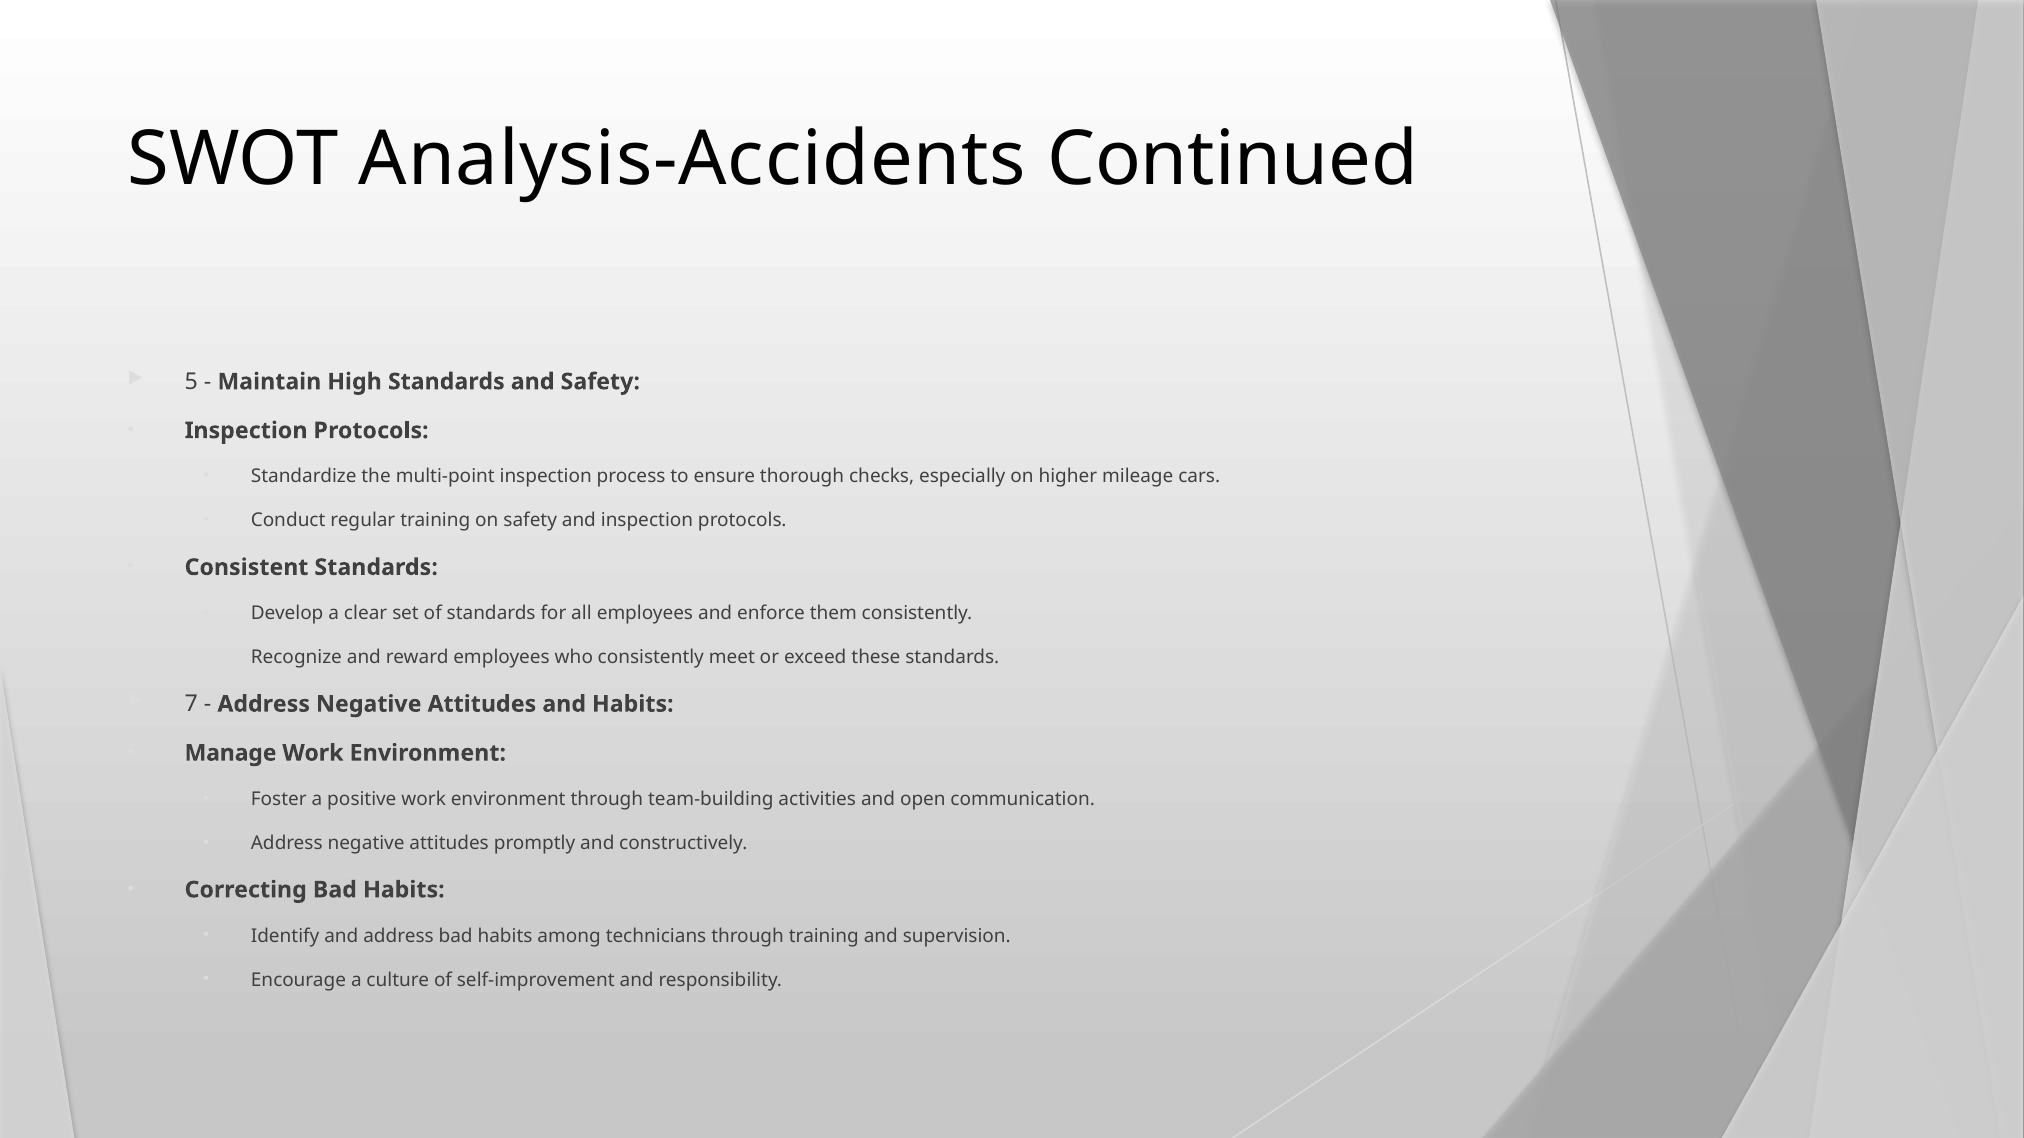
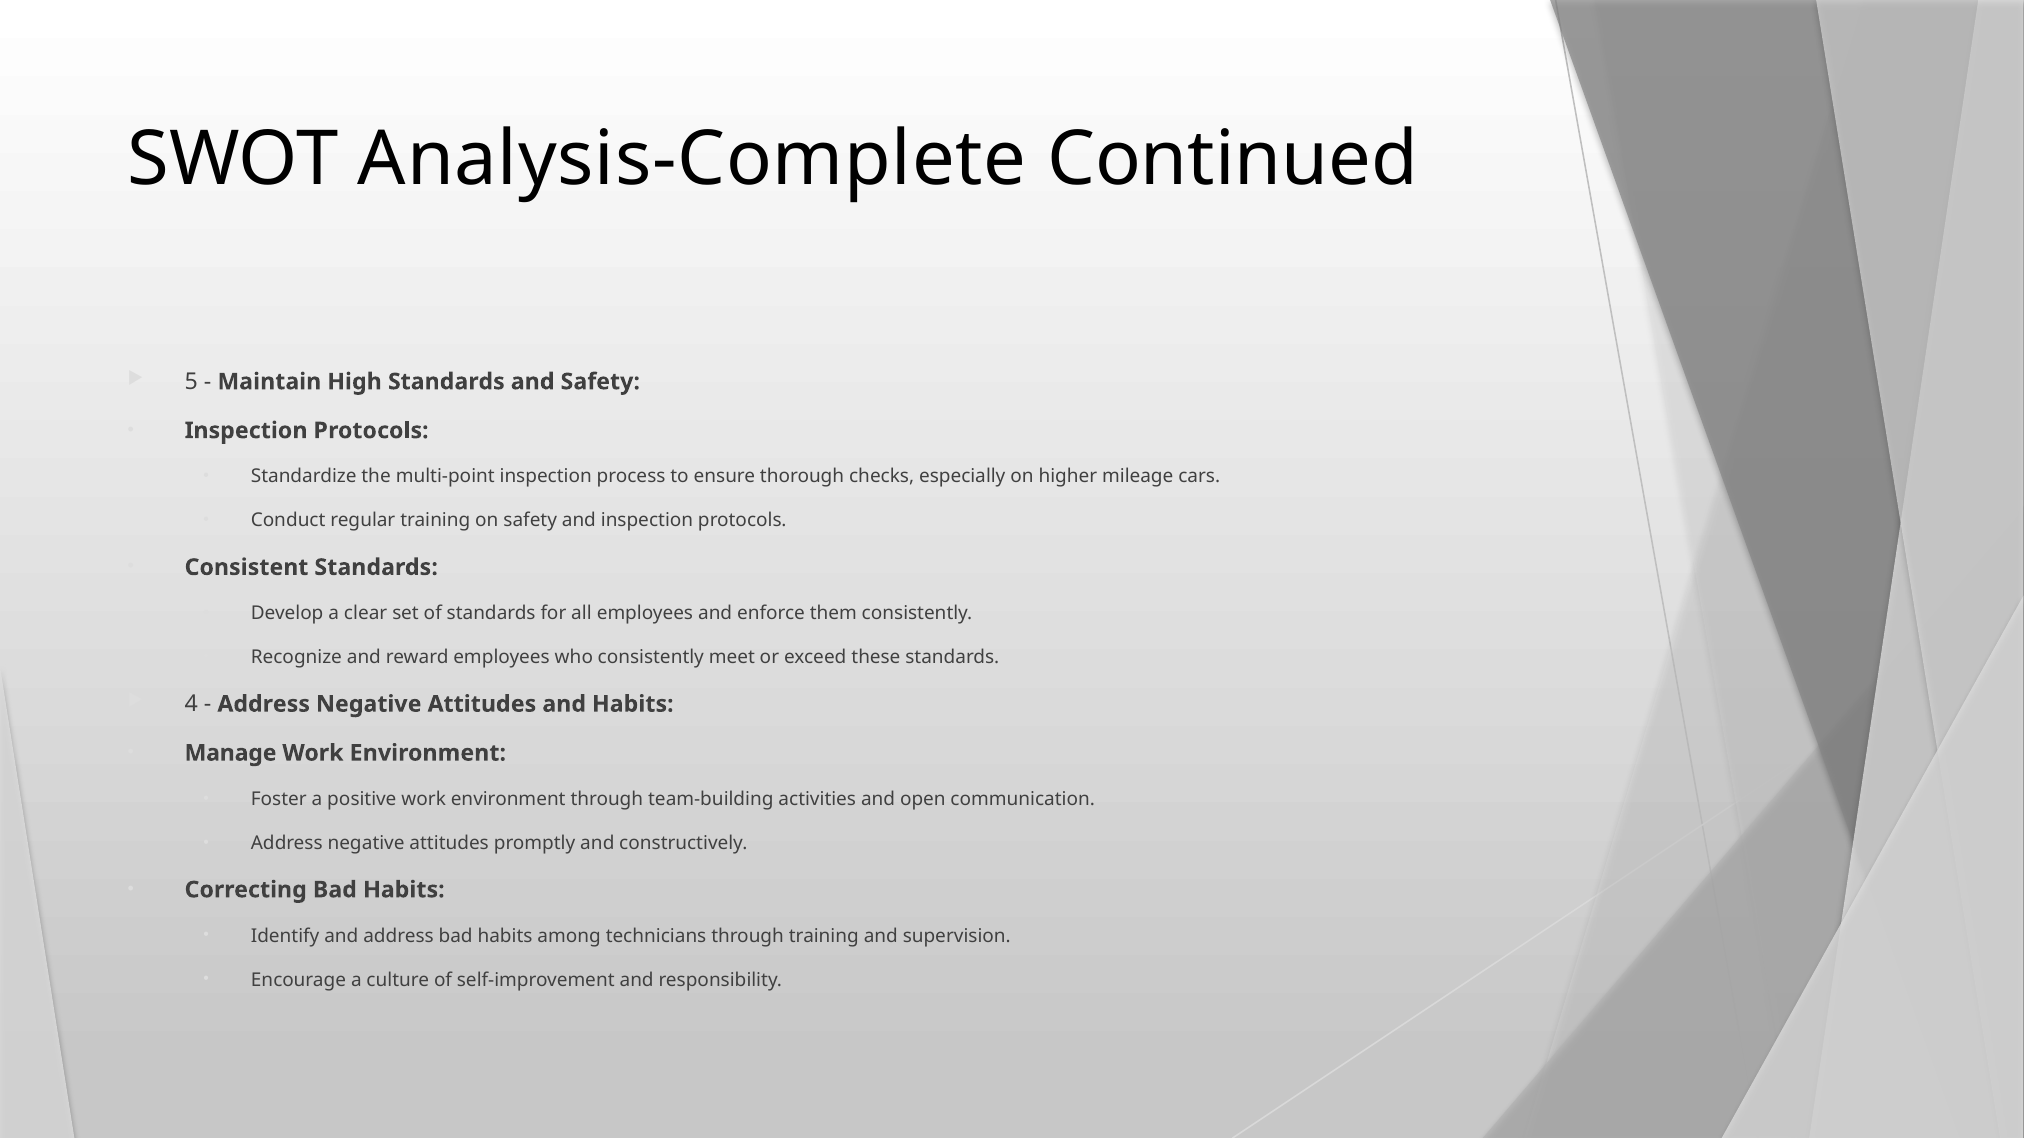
Analysis-Accidents: Analysis-Accidents -> Analysis-Complete
7: 7 -> 4
